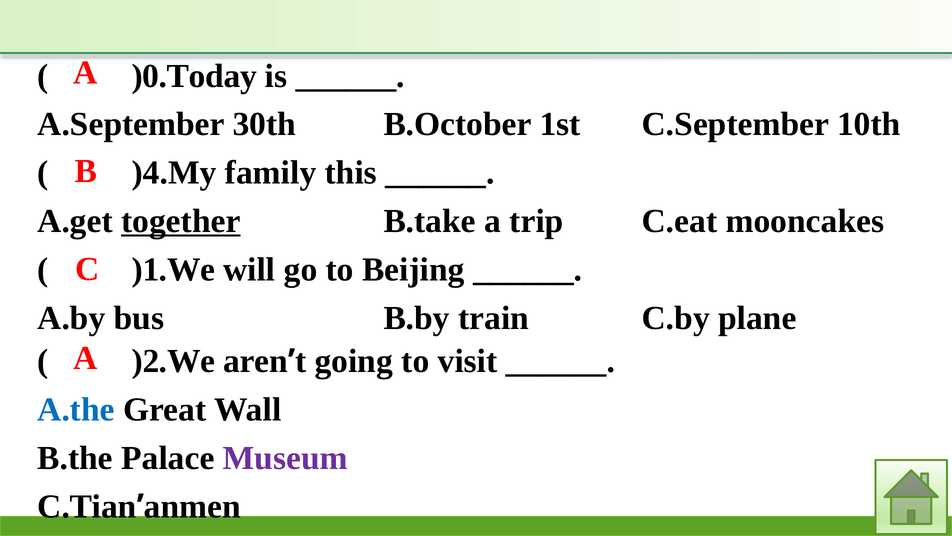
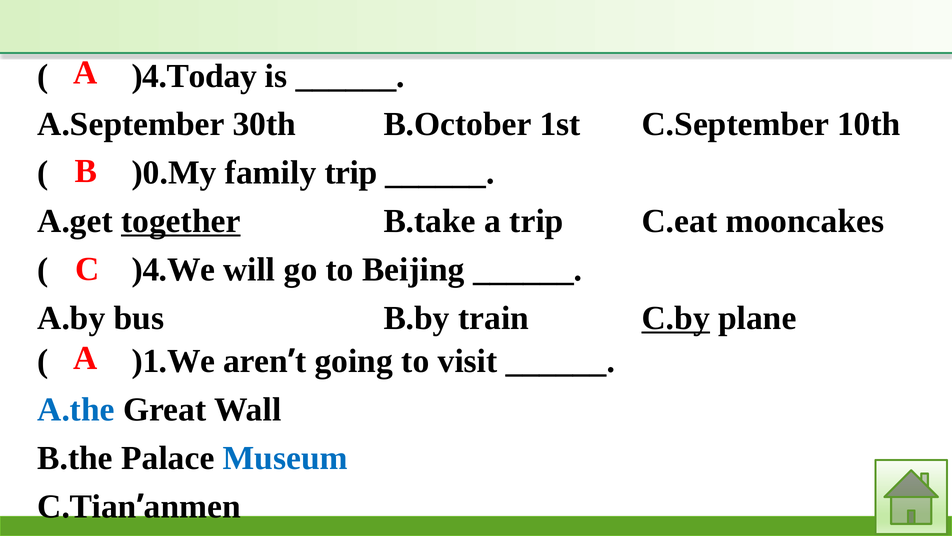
)0.Today: )0.Today -> )4.Today
)4.My: )4.My -> )0.My
family this: this -> trip
)1.We: )1.We -> )4.We
C.by underline: none -> present
)2.We: )2.We -> )1.We
Museum colour: purple -> blue
